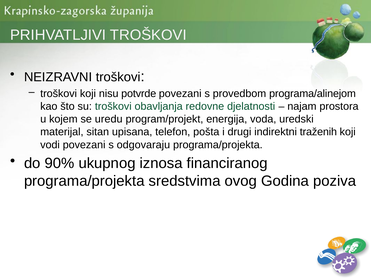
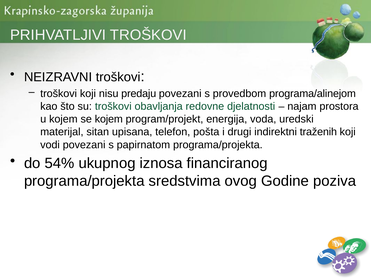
potvrde: potvrde -> predaju
se uredu: uredu -> kojem
odgovaraju: odgovaraju -> papirnatom
90%: 90% -> 54%
Godina: Godina -> Godine
